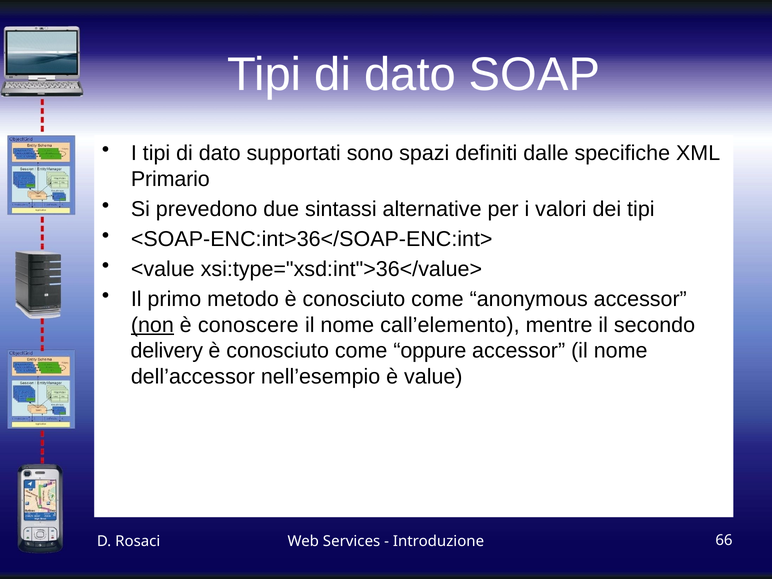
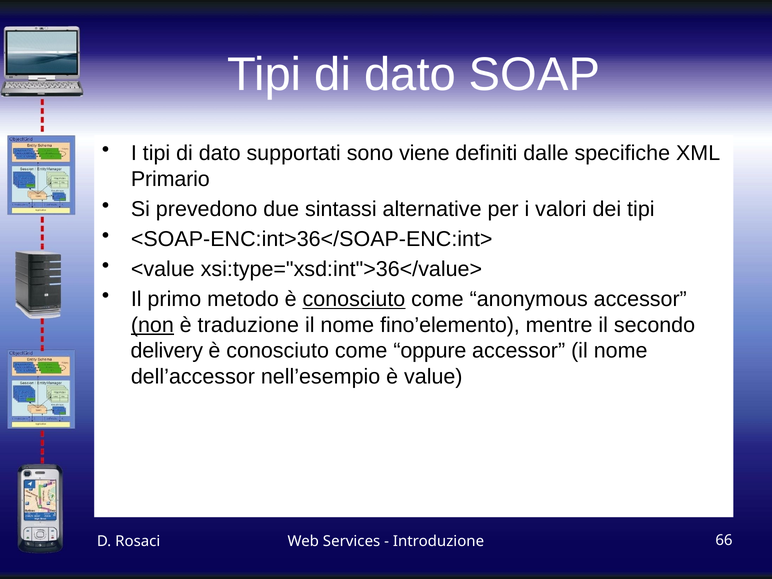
spazi: spazi -> viene
conosciuto at (354, 299) underline: none -> present
conoscere: conoscere -> traduzione
call’elemento: call’elemento -> fino’elemento
